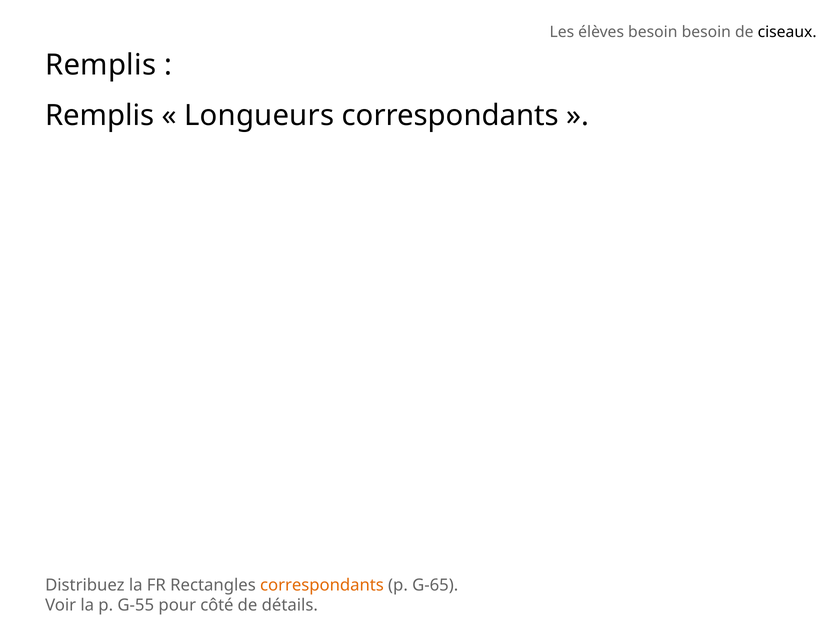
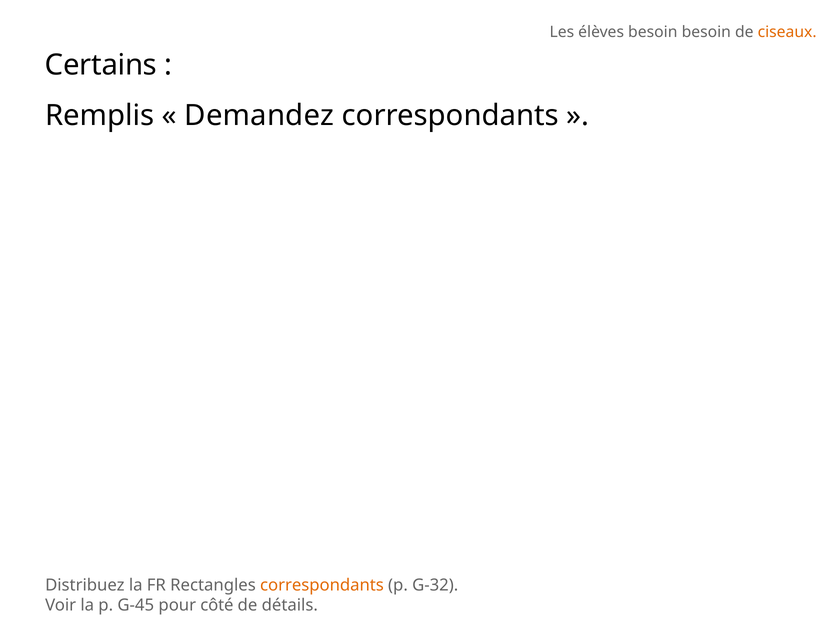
ciseaux colour: black -> orange
Remplis at (101, 65): Remplis -> Certains
Longueurs: Longueurs -> Demandez
G-65: G-65 -> G-32
G-55: G-55 -> G-45
